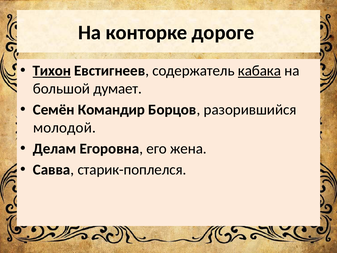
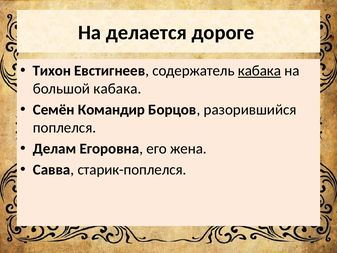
конторке: конторке -> делается
Тихон underline: present -> none
большой думает: думает -> кабака
молодой: молодой -> поплелся
